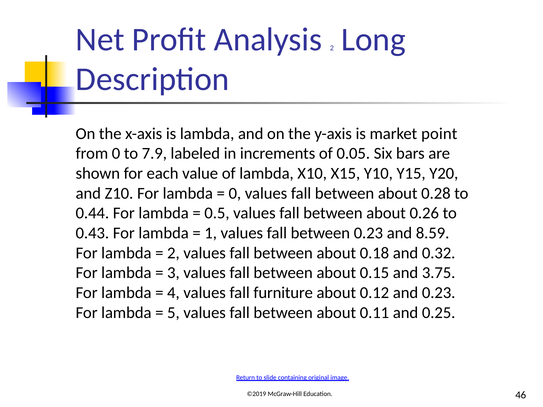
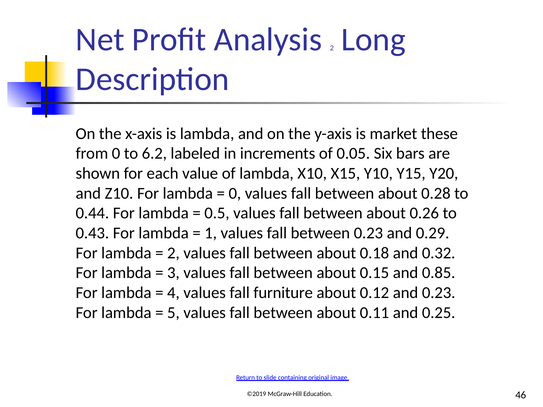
point: point -> these
7.9: 7.9 -> 6.2
8.59: 8.59 -> 0.29
3.75: 3.75 -> 0.85
